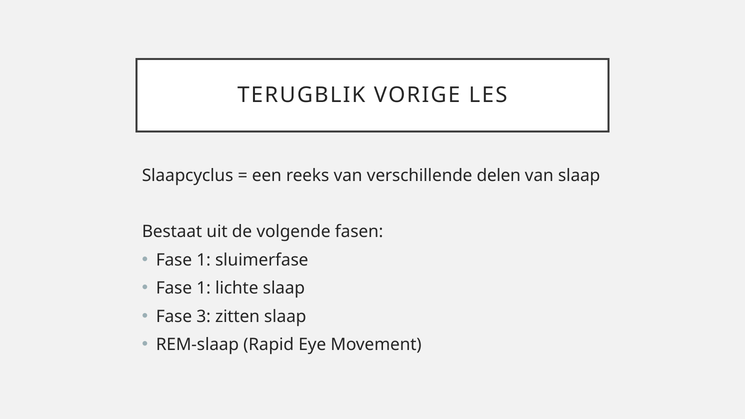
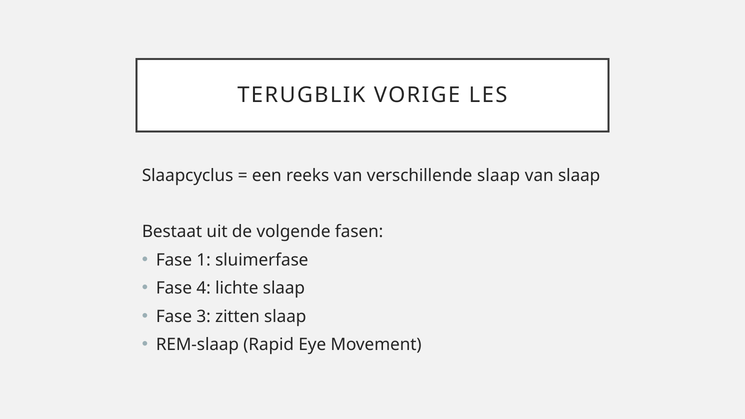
verschillende delen: delen -> slaap
1 at (204, 288): 1 -> 4
